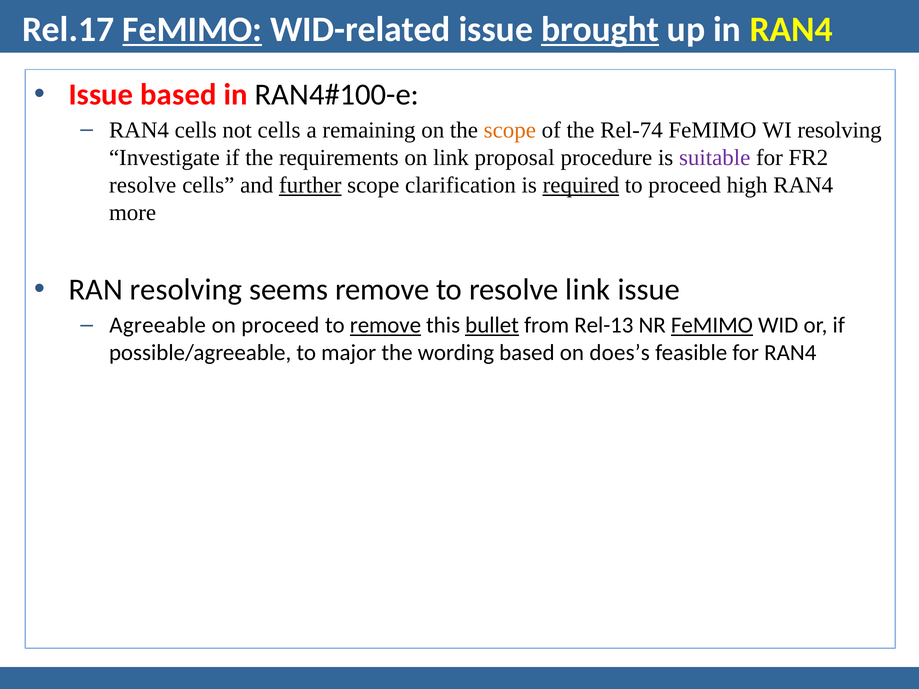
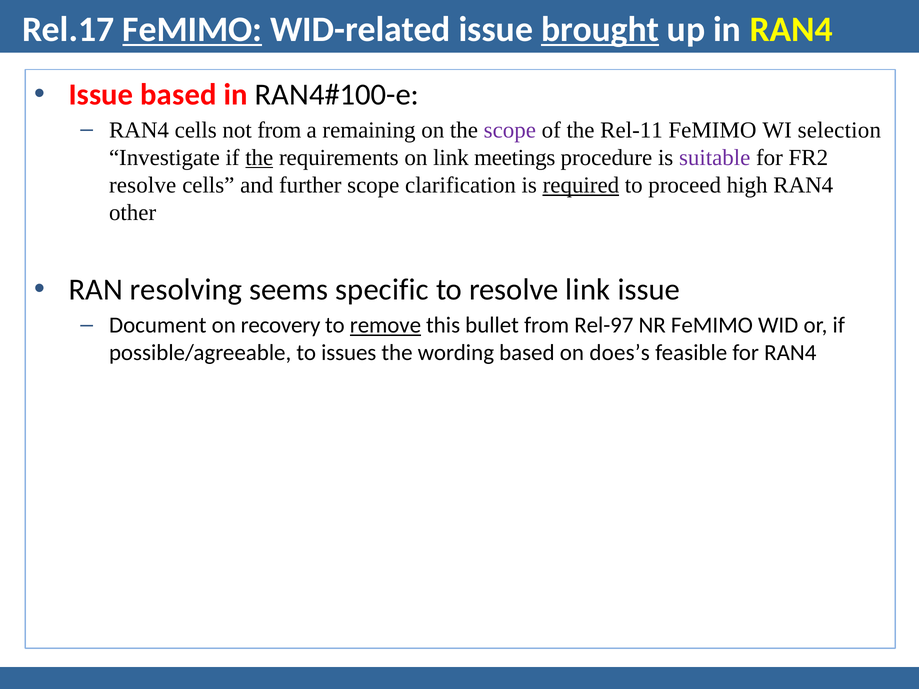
not cells: cells -> from
scope at (510, 130) colour: orange -> purple
Rel-74: Rel-74 -> Rel-11
WI resolving: resolving -> selection
the at (259, 158) underline: none -> present
proposal: proposal -> meetings
further underline: present -> none
more: more -> other
seems remove: remove -> specific
Agreeable: Agreeable -> Document
on proceed: proceed -> recovery
bullet underline: present -> none
Rel-13: Rel-13 -> Rel-97
FeMIMO at (712, 325) underline: present -> none
major: major -> issues
